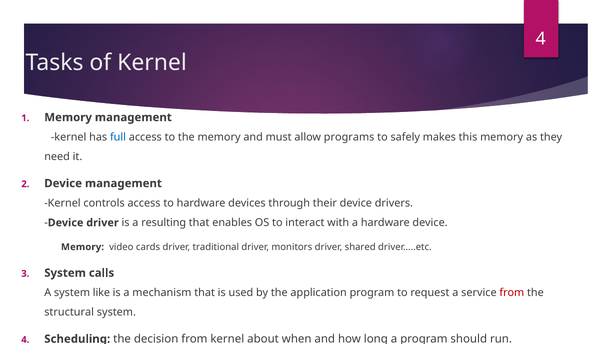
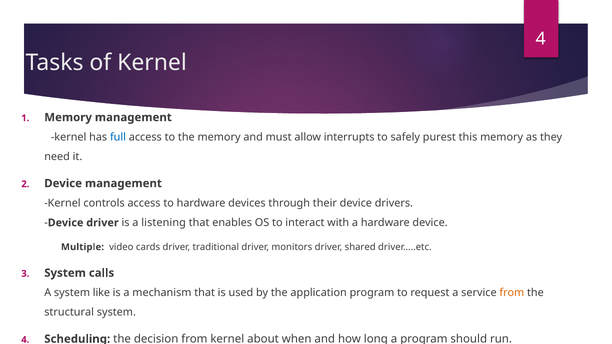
programs: programs -> interrupts
makes: makes -> purest
resulting: resulting -> listening
Memory at (82, 247): Memory -> Multiple
from at (512, 293) colour: red -> orange
